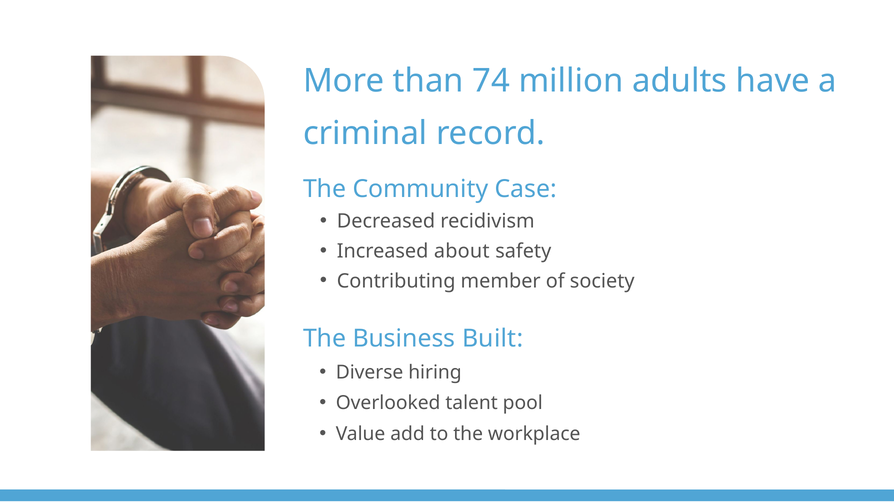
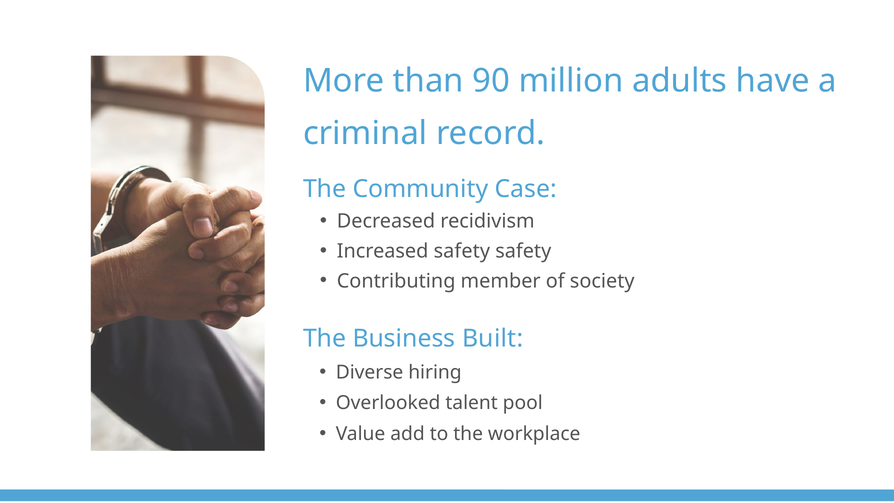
74: 74 -> 90
Increased about: about -> safety
